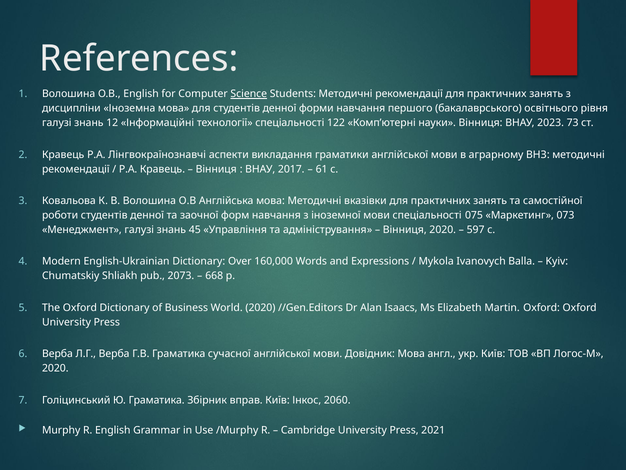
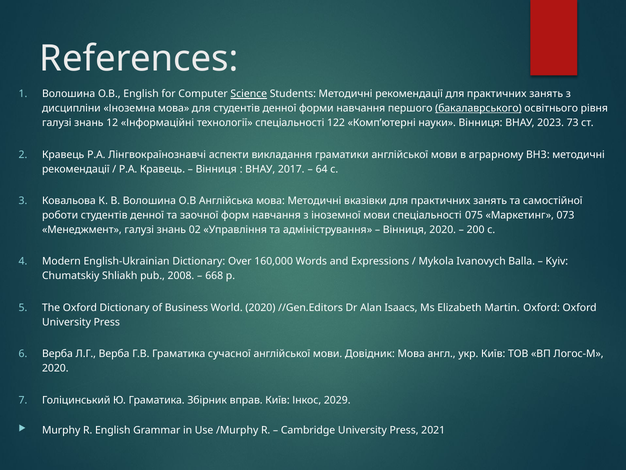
бакалаврського underline: none -> present
61: 61 -> 64
45: 45 -> 02
597: 597 -> 200
2073: 2073 -> 2008
2060: 2060 -> 2029
